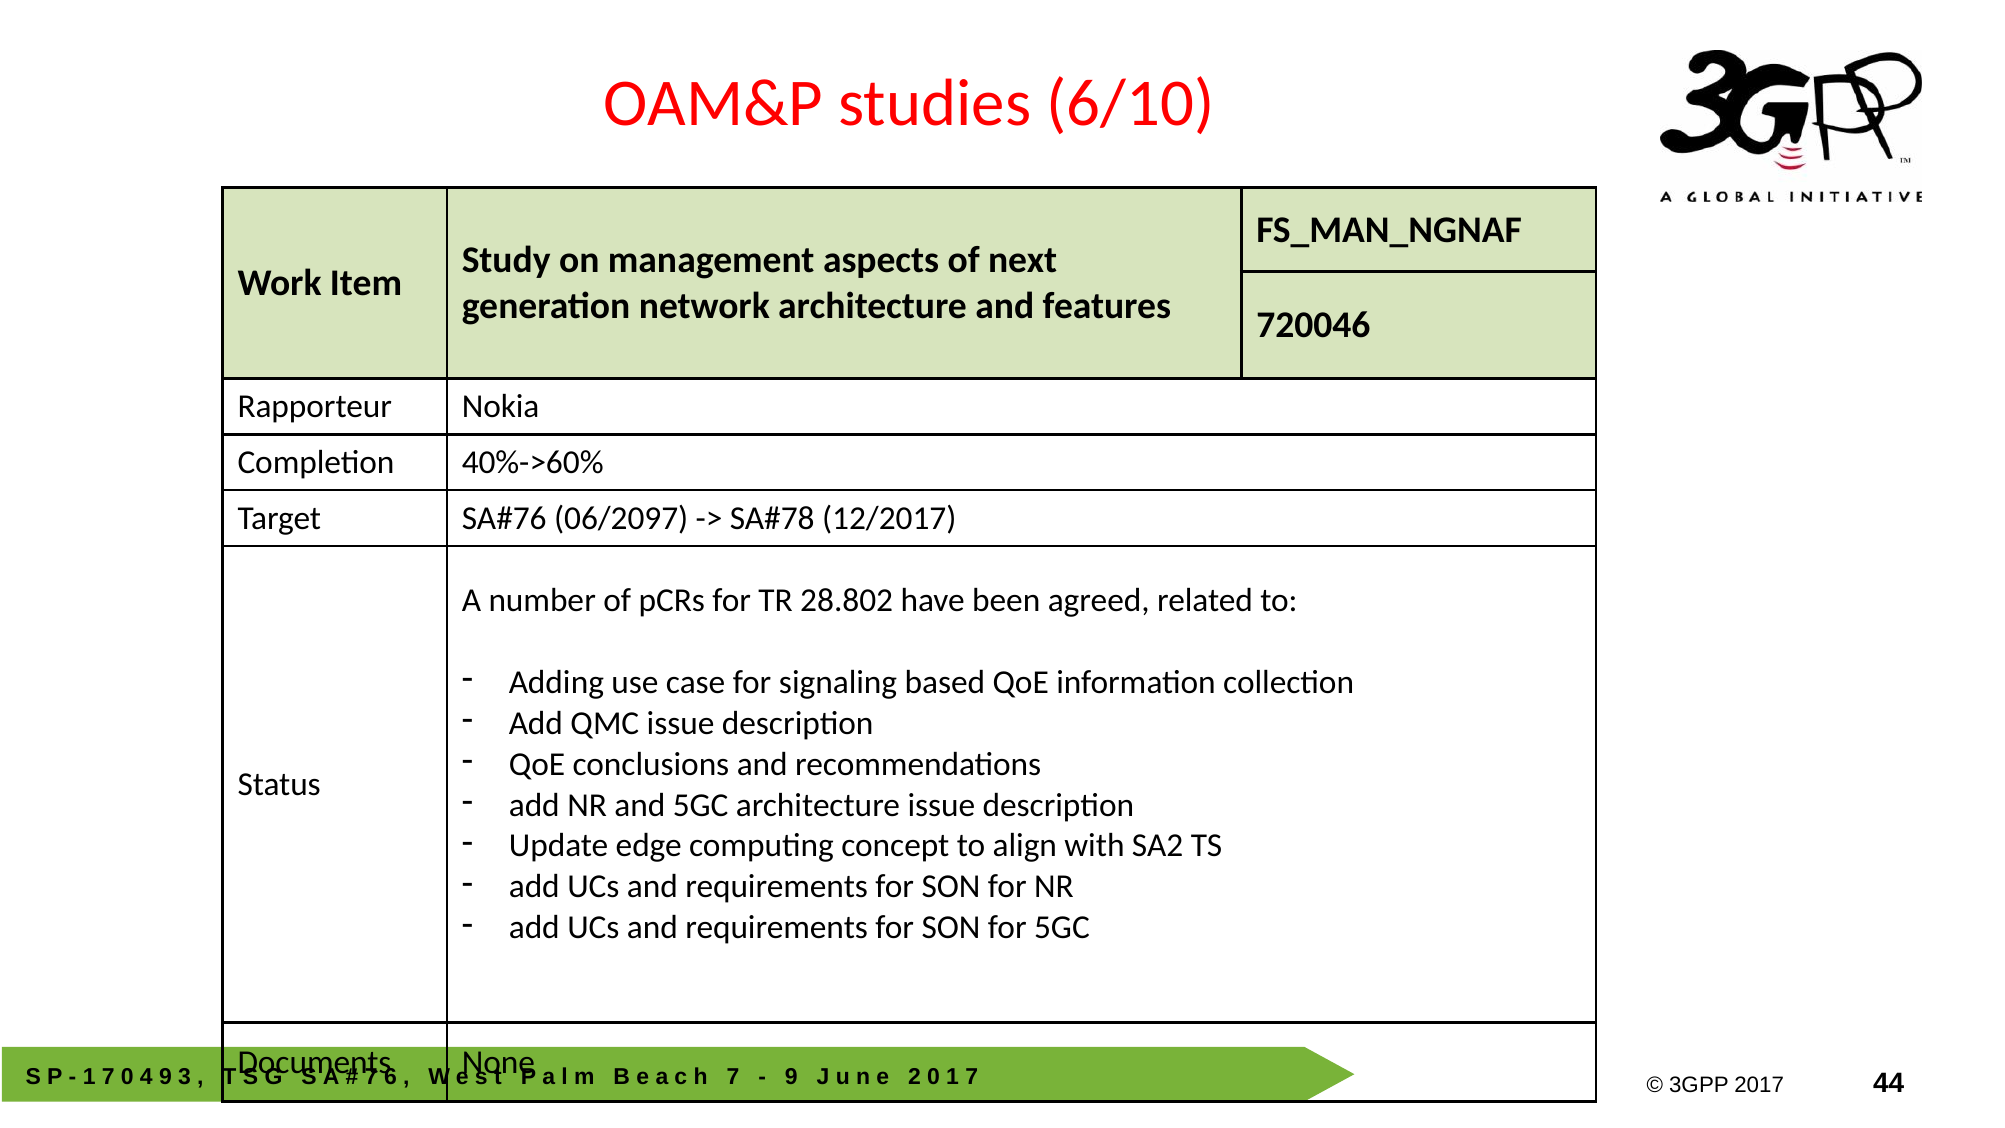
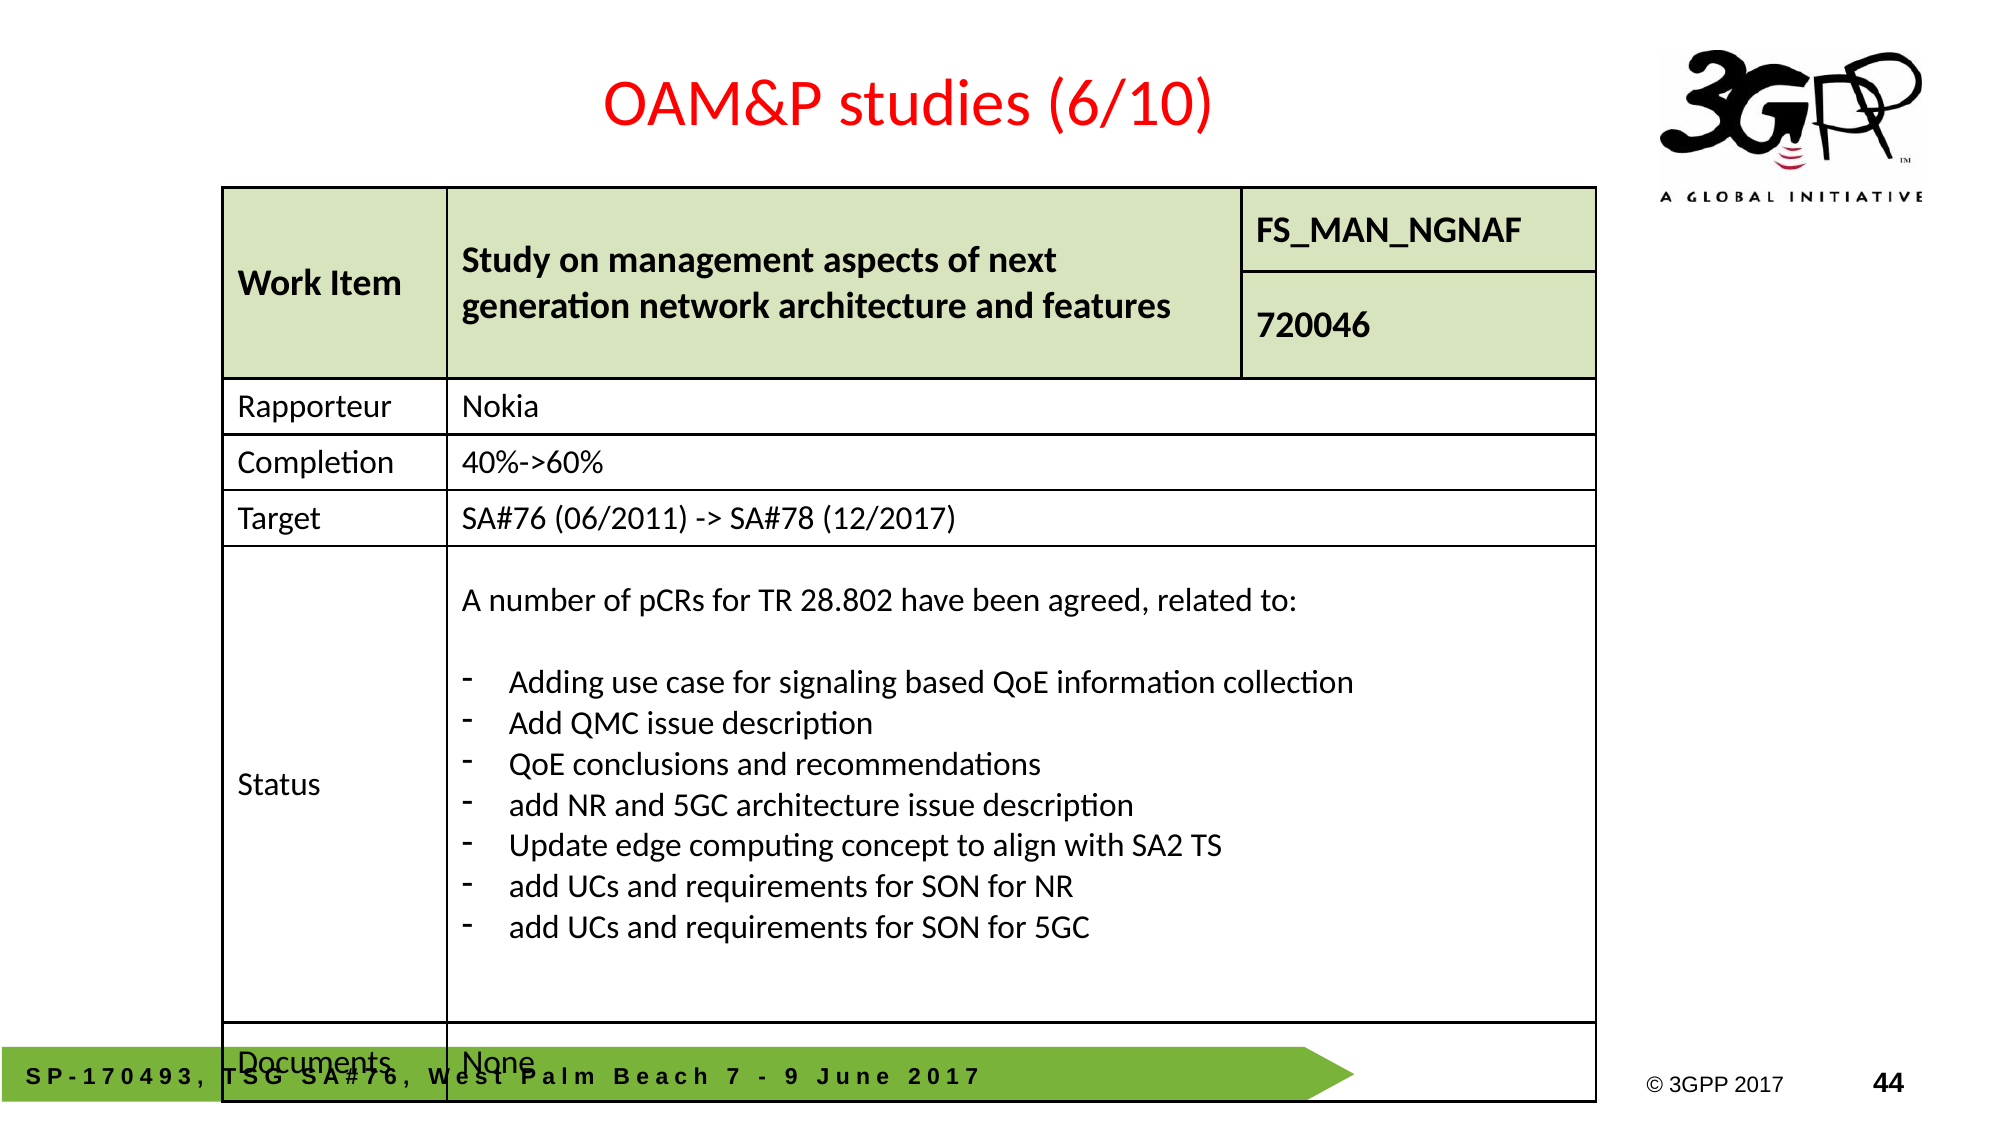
06/2097: 06/2097 -> 06/2011
